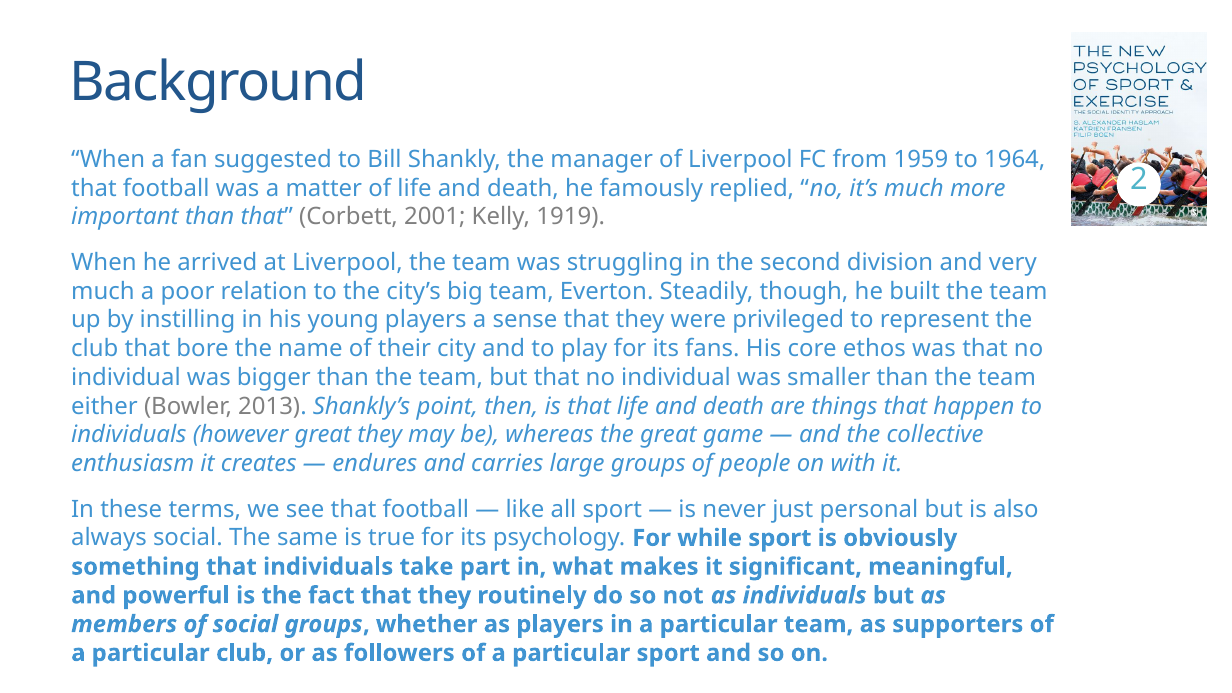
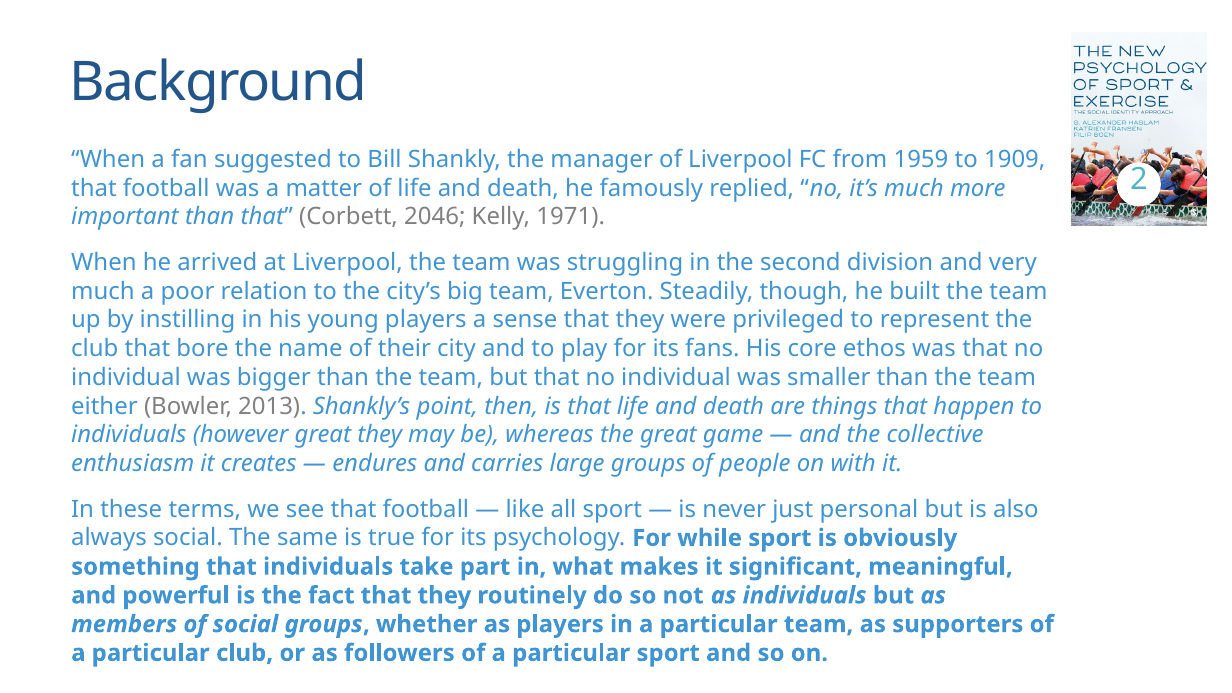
1964: 1964 -> 1909
2001: 2001 -> 2046
1919: 1919 -> 1971
